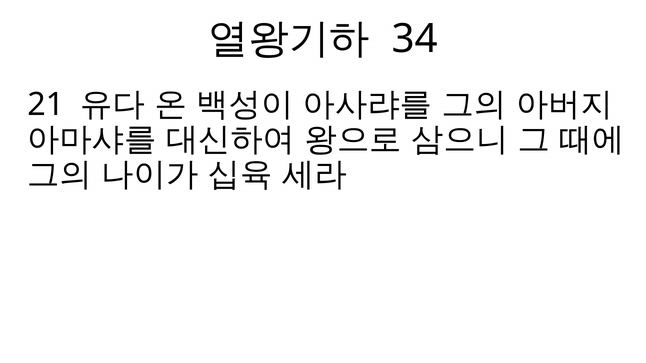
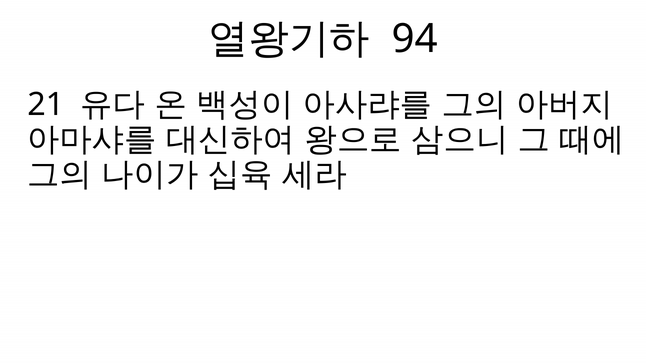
34: 34 -> 94
